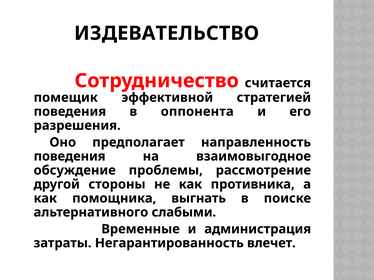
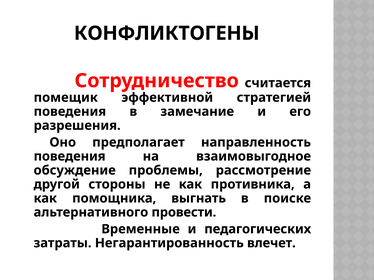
ИЗДЕВАТЕЛЬСТВО: ИЗДЕВАТЕЛЬСТВО -> КОНФЛИКТОГЕНЫ
оппонента: оппонента -> замечание
слабыми: слабыми -> провести
администрация: администрация -> педагогических
